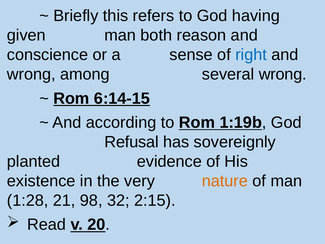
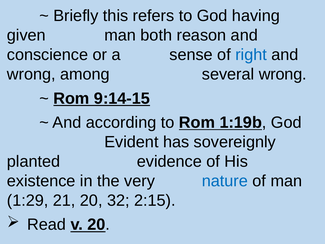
6:14-15: 6:14-15 -> 9:14-15
Refusal: Refusal -> Evident
nature colour: orange -> blue
1:28: 1:28 -> 1:29
21 98: 98 -> 20
